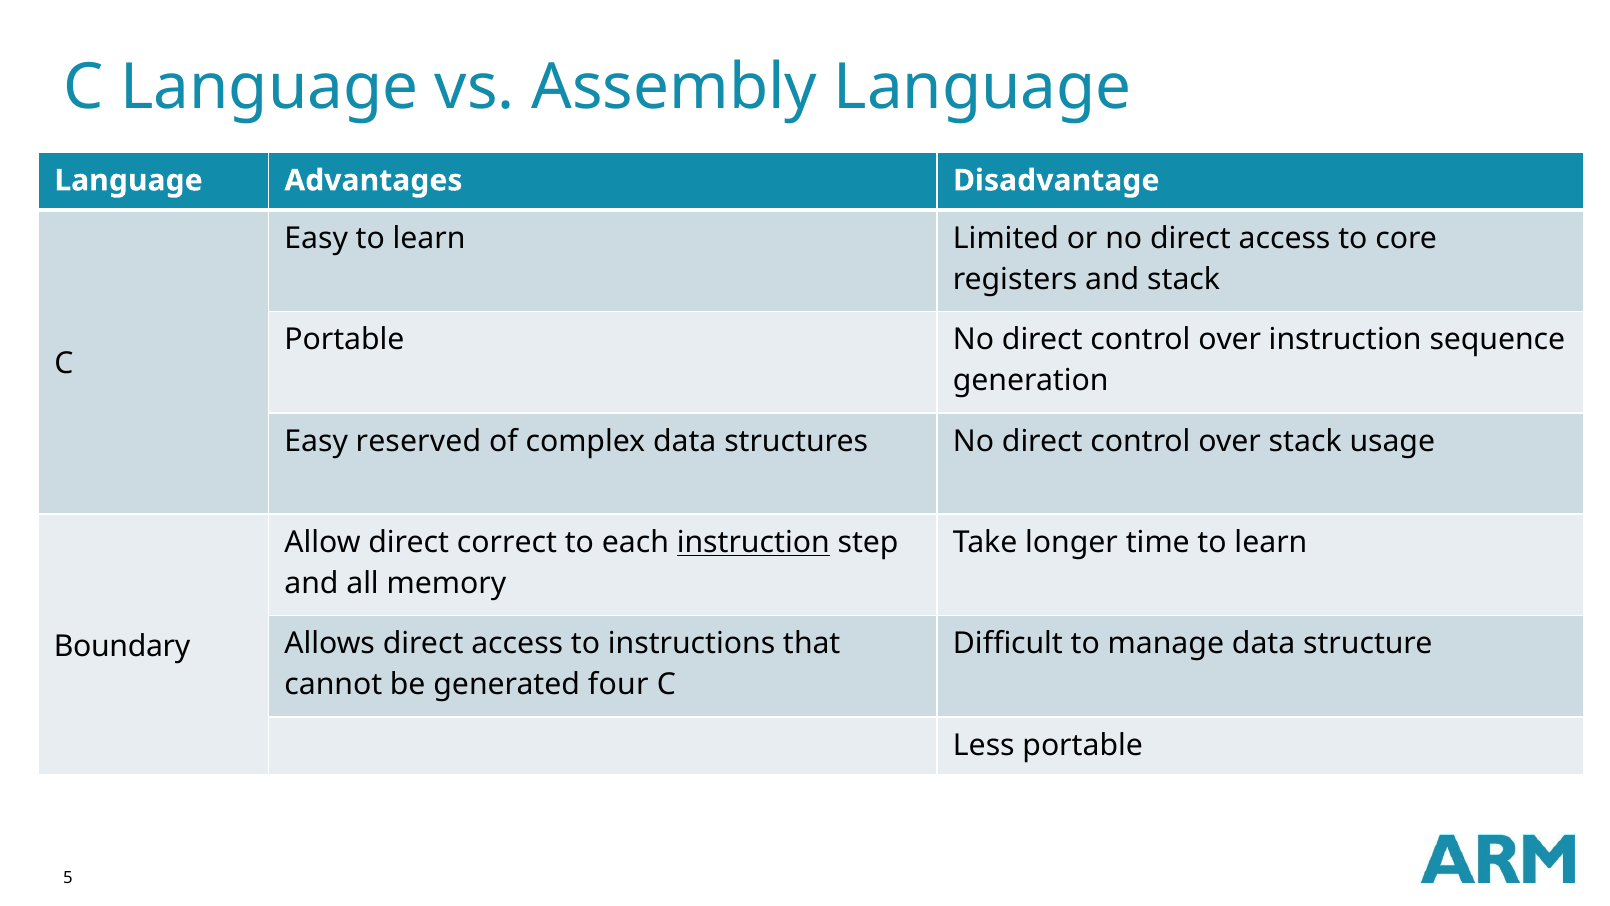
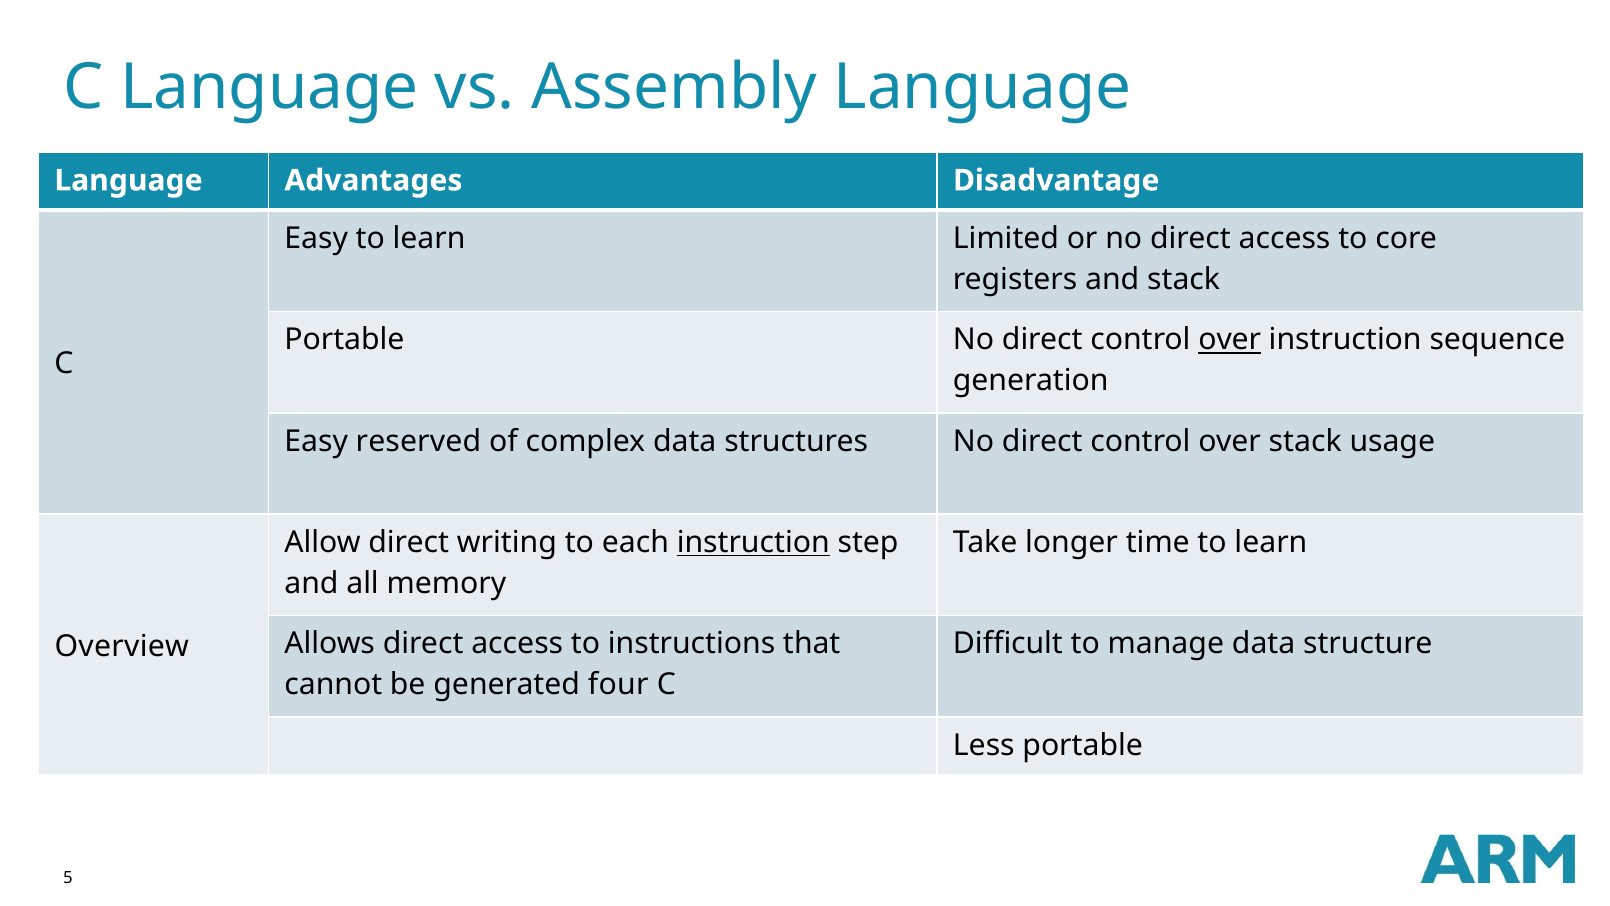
over at (1230, 340) underline: none -> present
correct: correct -> writing
Boundary: Boundary -> Overview
